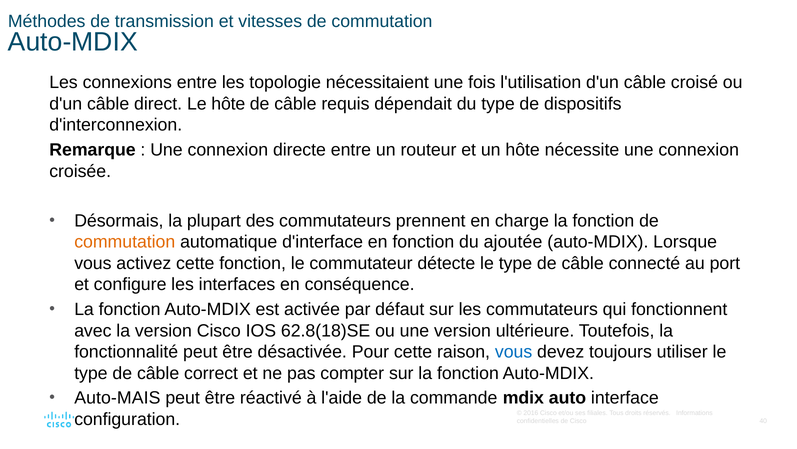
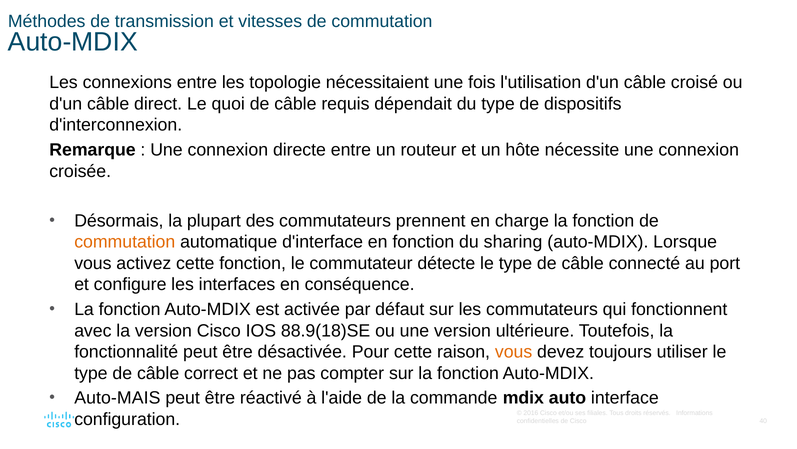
Le hôte: hôte -> quoi
ajoutée: ajoutée -> sharing
62.8(18)SE: 62.8(18)SE -> 88.9(18)SE
vous at (514, 351) colour: blue -> orange
